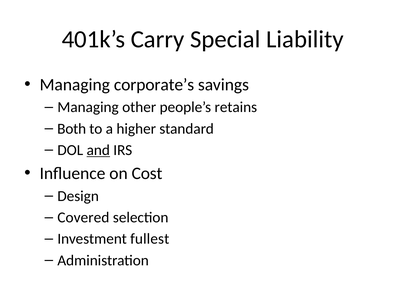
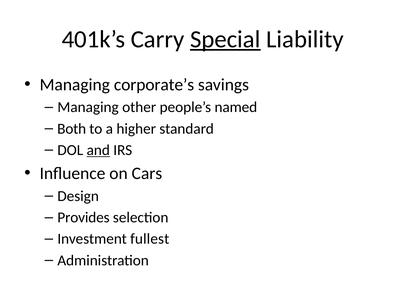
Special underline: none -> present
retains: retains -> named
Cost: Cost -> Cars
Covered: Covered -> Provides
